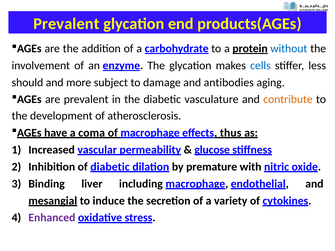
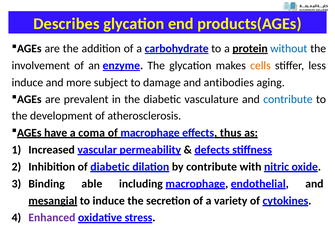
Prevalent at (66, 24): Prevalent -> Describes
cells colour: blue -> orange
should at (27, 83): should -> induce
contribute at (288, 99) colour: orange -> blue
glucose: glucose -> defects
by premature: premature -> contribute
liver: liver -> able
